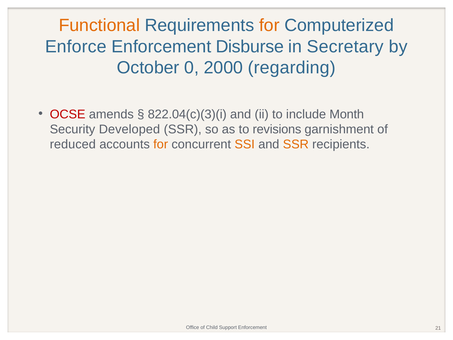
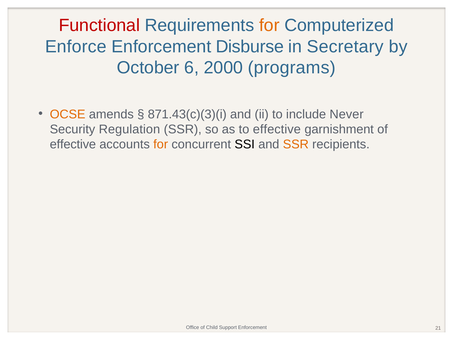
Functional colour: orange -> red
0: 0 -> 6
regarding: regarding -> programs
OCSE colour: red -> orange
822.04(c)(3)(i: 822.04(c)(3)(i -> 871.43(c)(3)(i
Month: Month -> Never
Developed: Developed -> Regulation
to revisions: revisions -> effective
reduced at (73, 144): reduced -> effective
SSI colour: orange -> black
